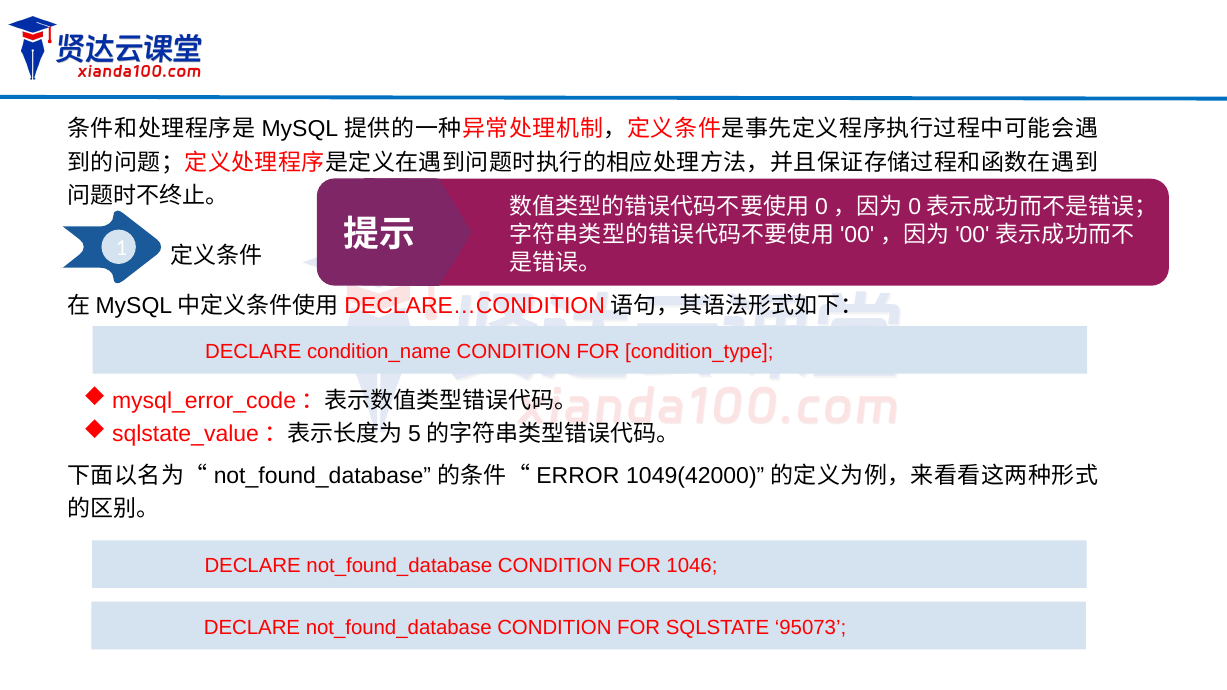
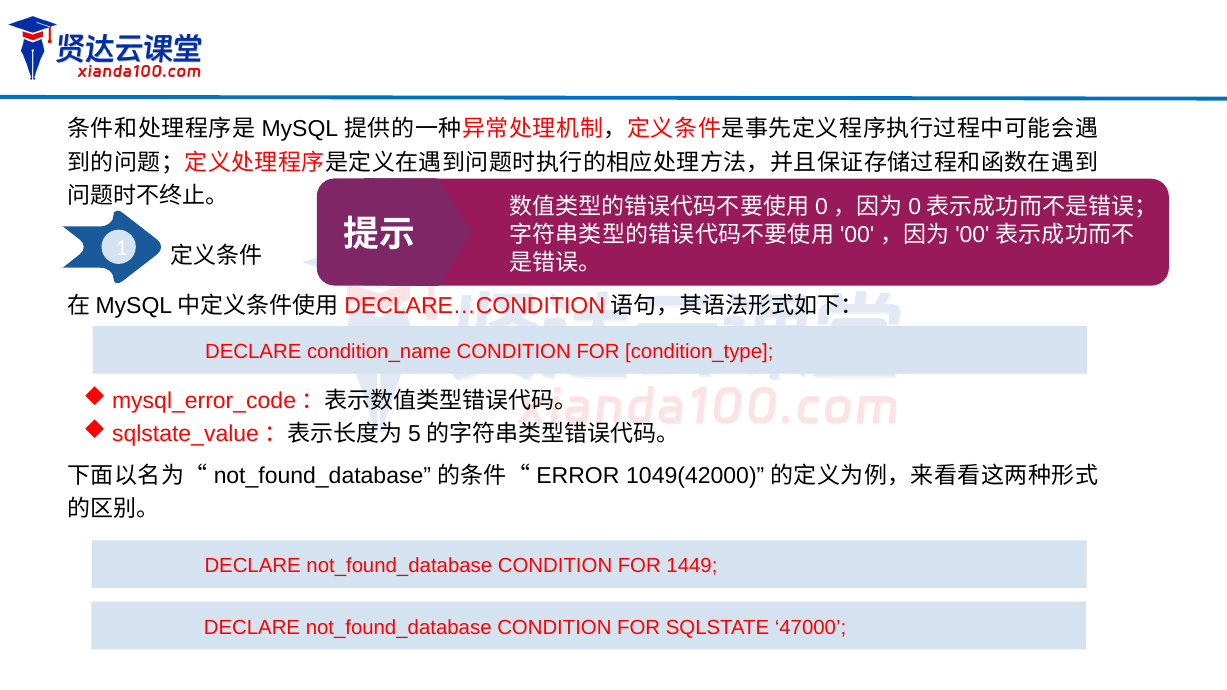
1046: 1046 -> 1449
95073: 95073 -> 47000
